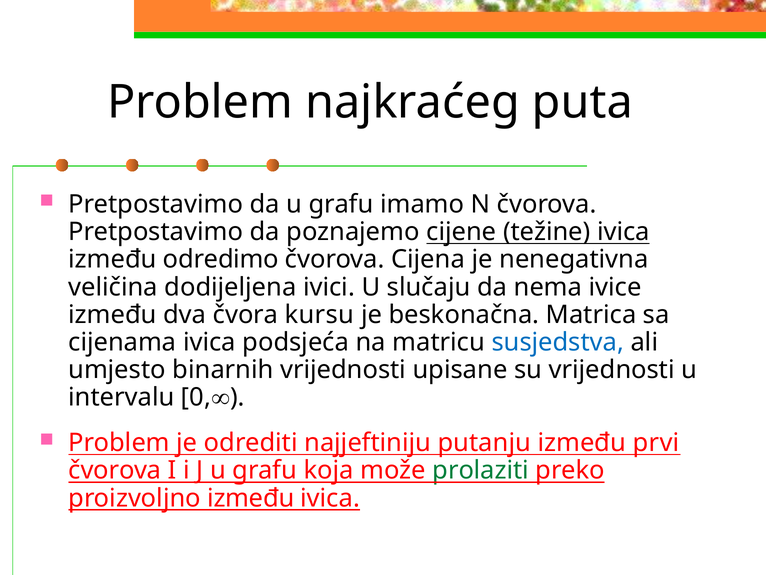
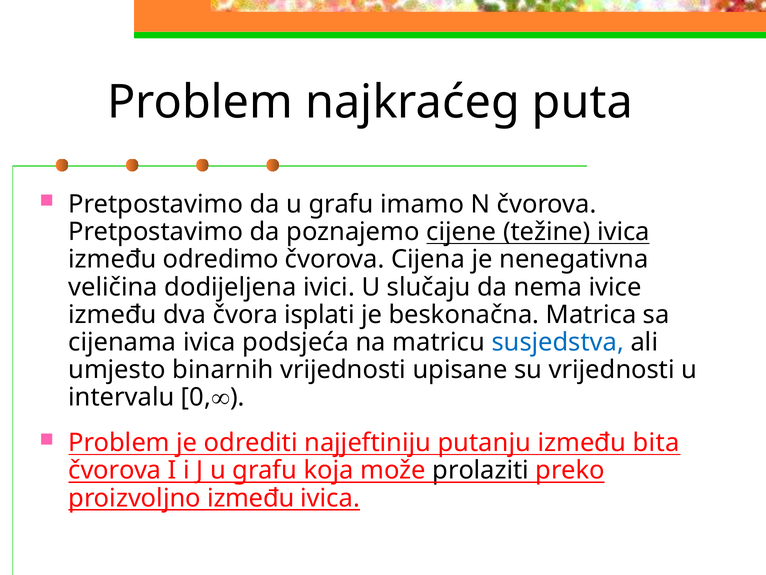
kursu: kursu -> isplati
prvi: prvi -> bita
prolaziti colour: green -> black
